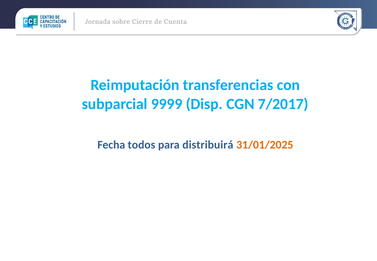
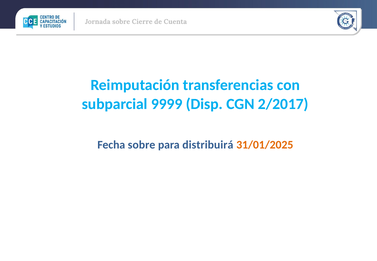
7/2017: 7/2017 -> 2/2017
Fecha todos: todos -> sobre
